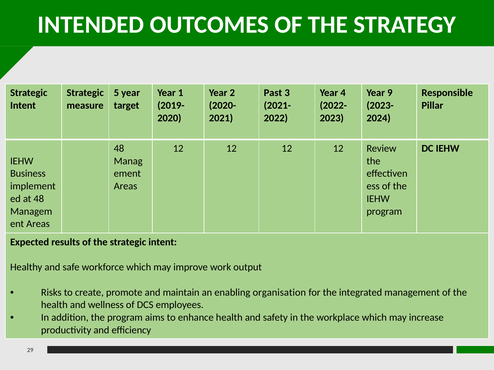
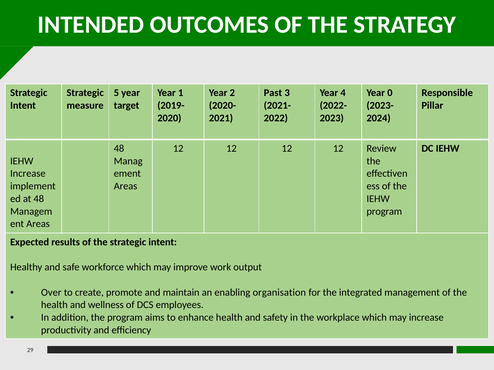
9: 9 -> 0
Business at (28, 174): Business -> Increase
Risks: Risks -> Over
